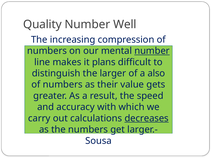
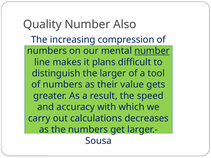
Well: Well -> Also
also: also -> tool
decreases underline: present -> none
